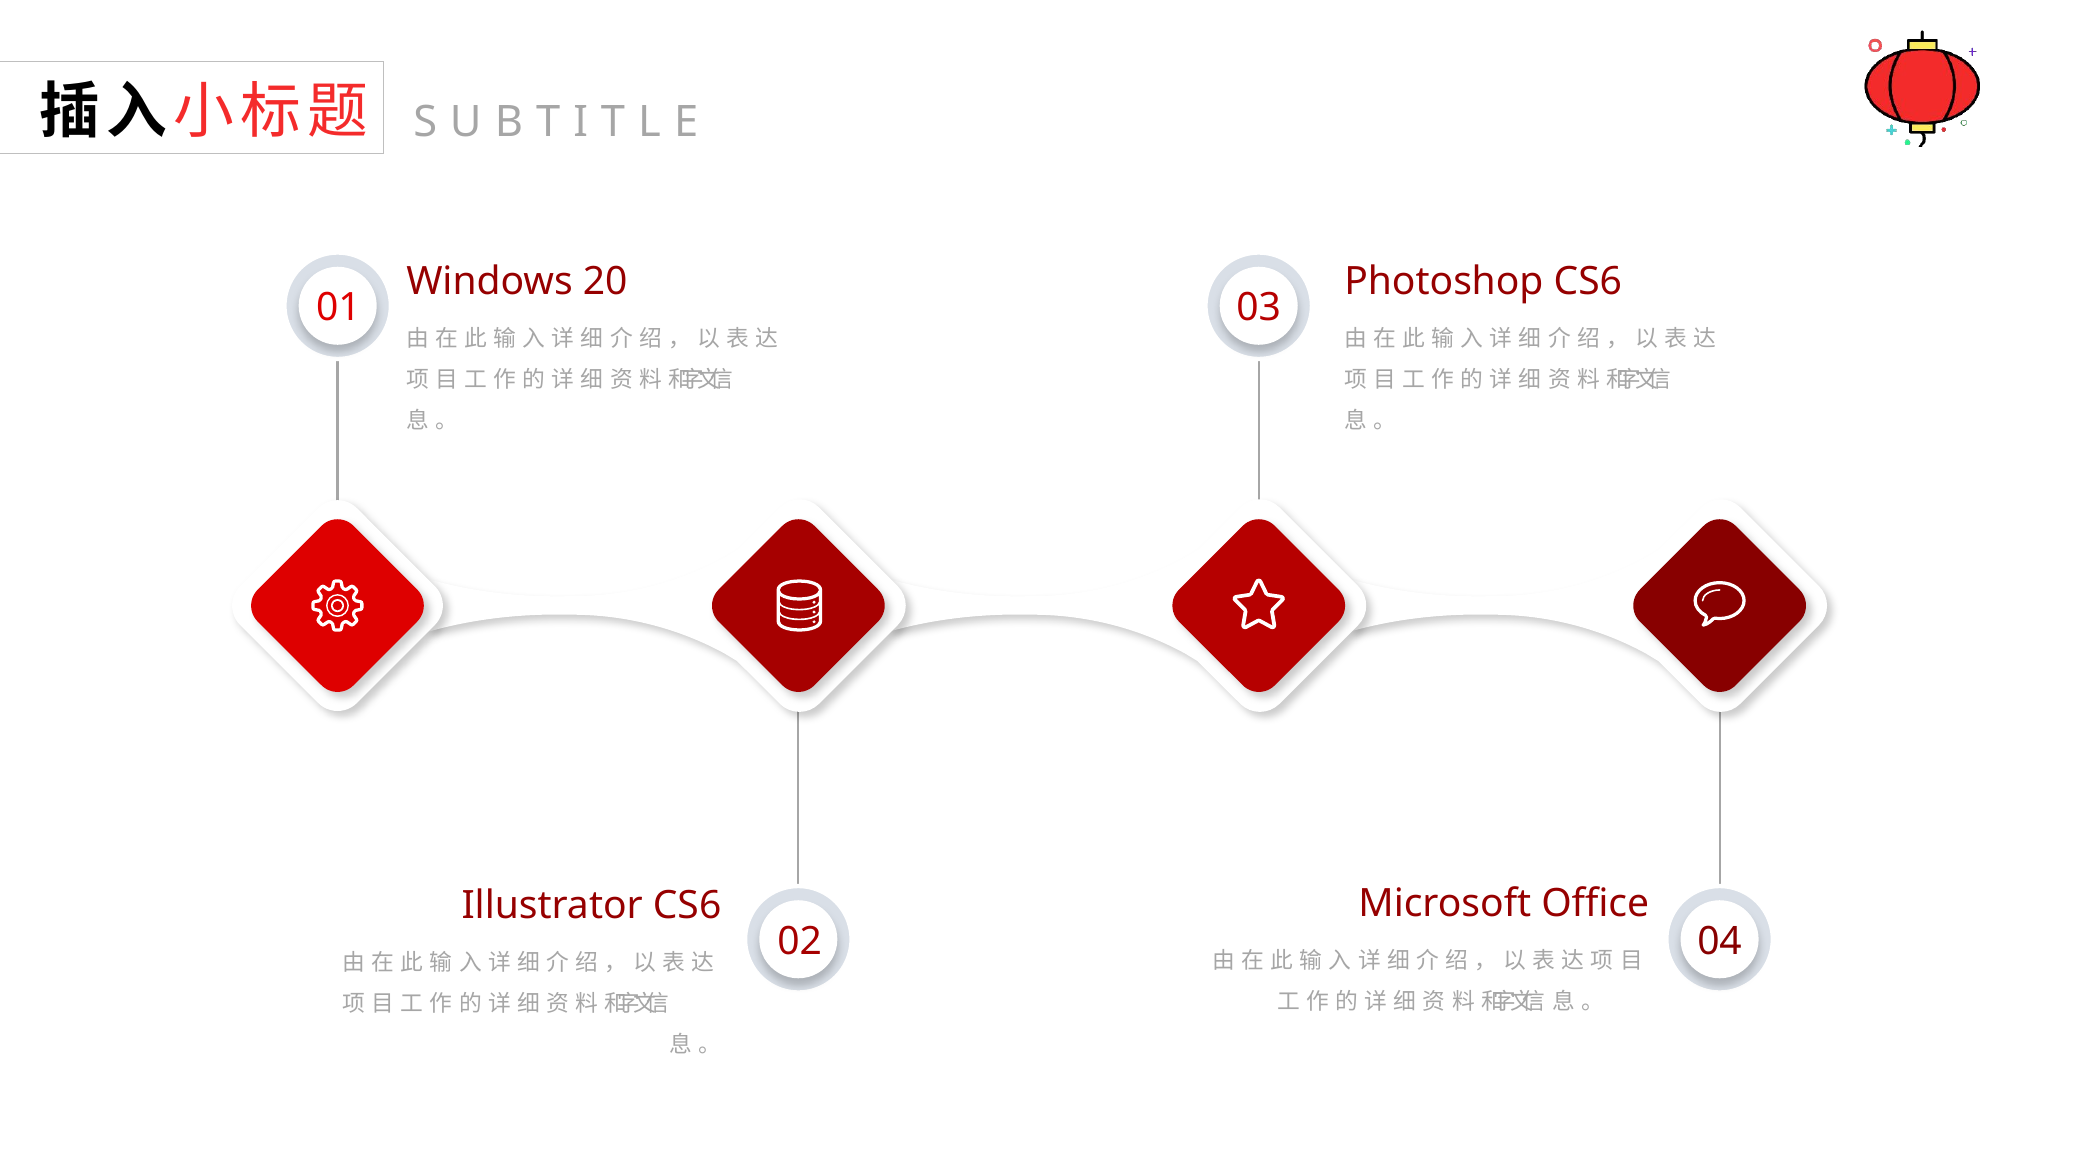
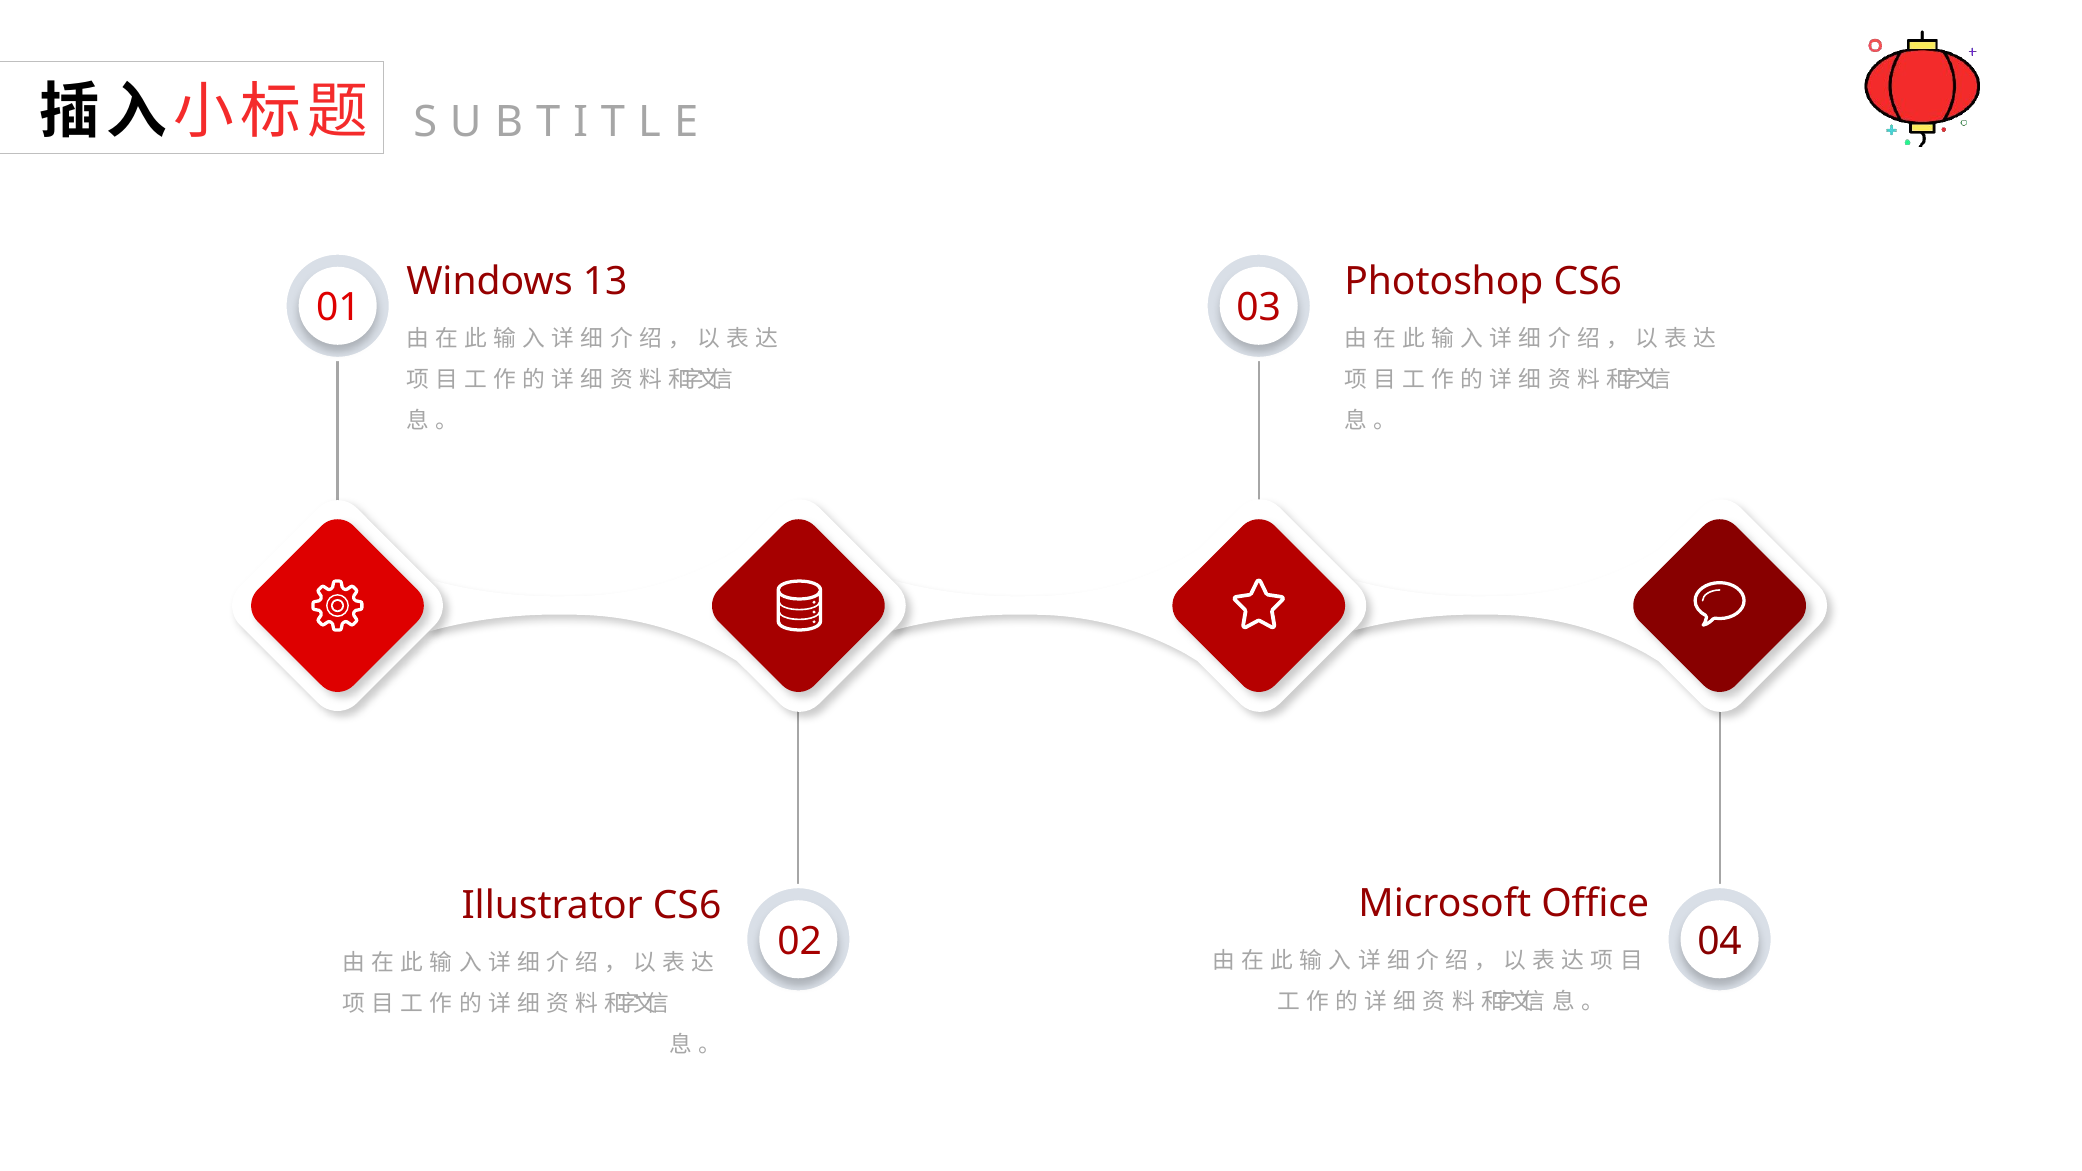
20: 20 -> 13
